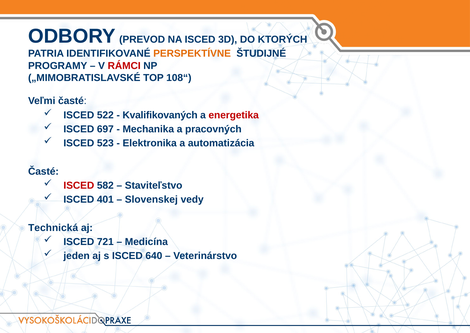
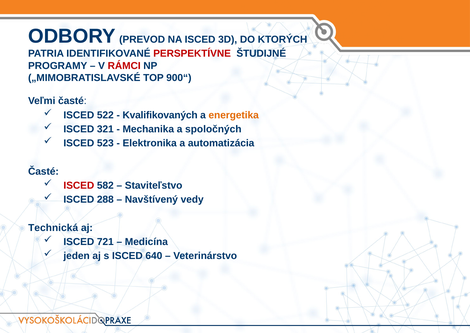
PERSPEKTÍVNE colour: orange -> red
108“: 108“ -> 900“
energetika colour: red -> orange
697: 697 -> 321
pracovných: pracovných -> spoločných
401: 401 -> 288
Slovenskej: Slovenskej -> Navštívený
